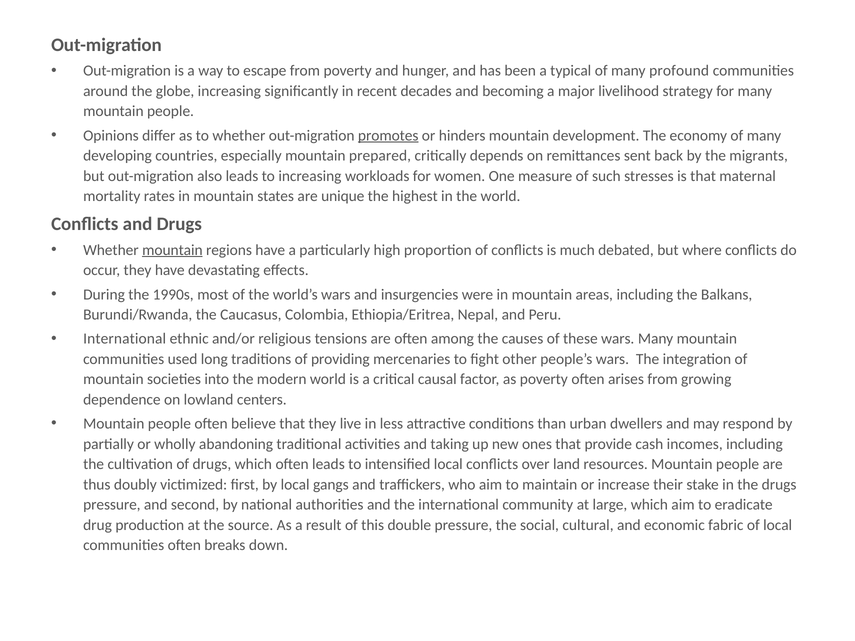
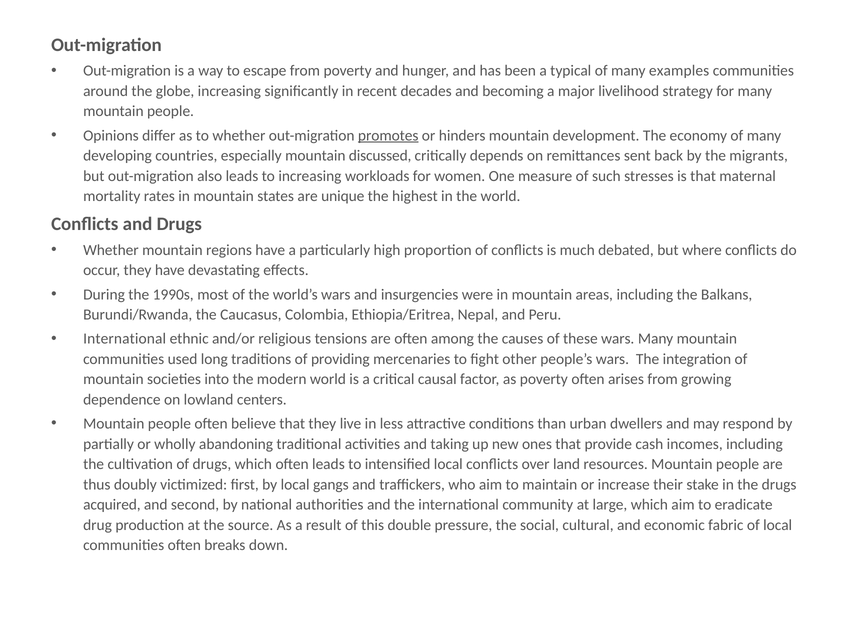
profound: profound -> examples
prepared: prepared -> discussed
mountain at (172, 250) underline: present -> none
pressure at (112, 505): pressure -> acquired
